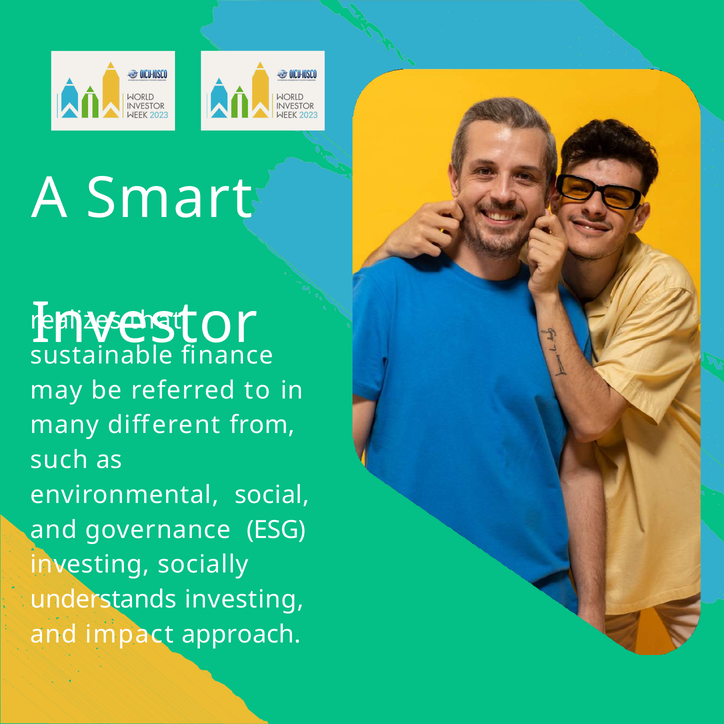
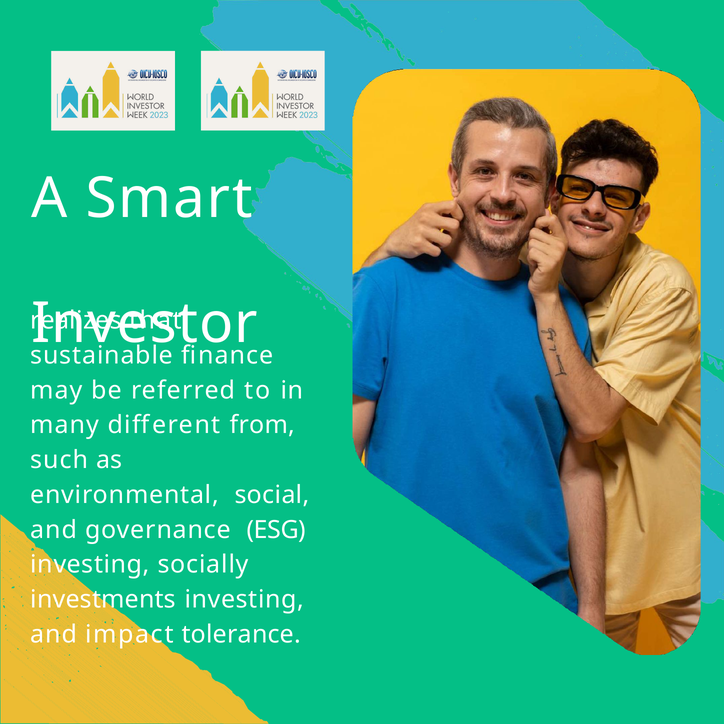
understands: understands -> investments
approach: approach -> tolerance
